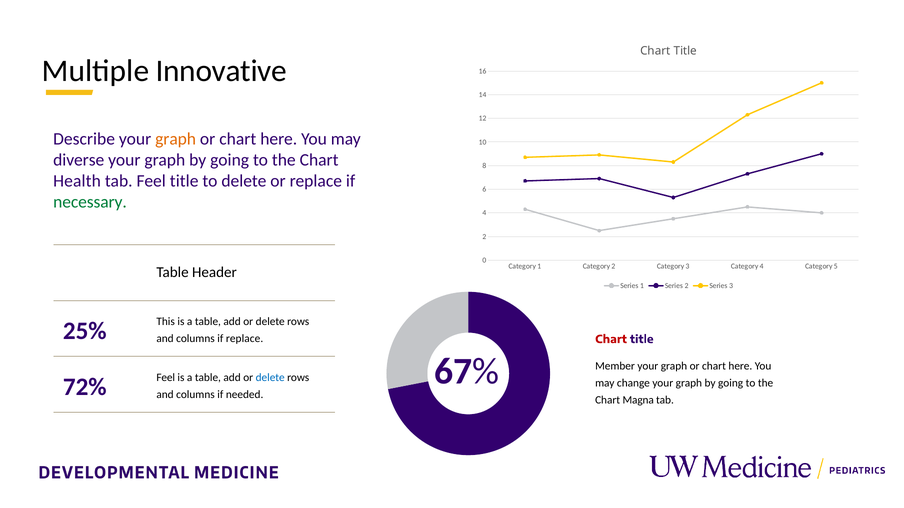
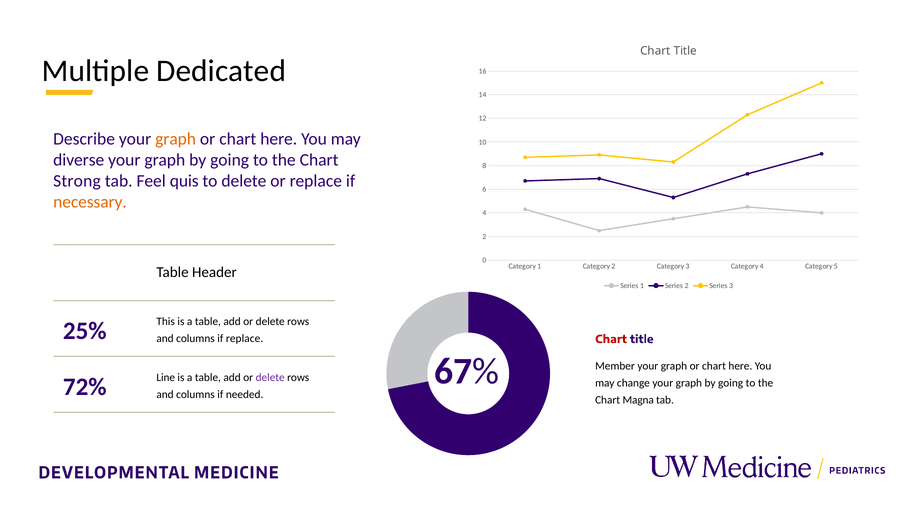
Innovative: Innovative -> Dedicated
Health: Health -> Strong
Feel title: title -> quis
necessary colour: green -> orange
72% Feel: Feel -> Line
delete at (270, 378) colour: blue -> purple
